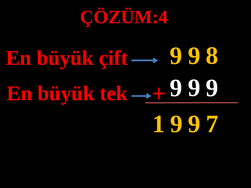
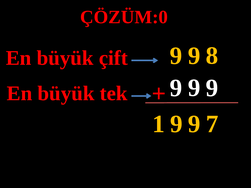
ÇÖZÜM:4: ÇÖZÜM:4 -> ÇÖZÜM:0
